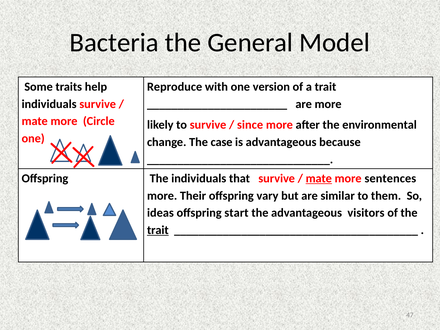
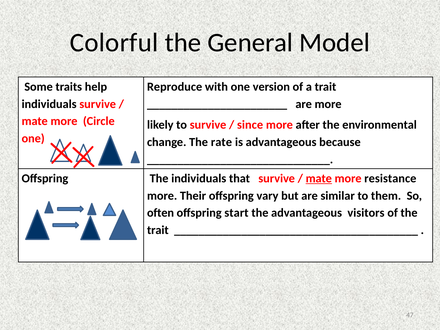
Bacteria: Bacteria -> Colorful
case: case -> rate
sentences: sentences -> resistance
ideas: ideas -> often
trait at (158, 230) underline: present -> none
